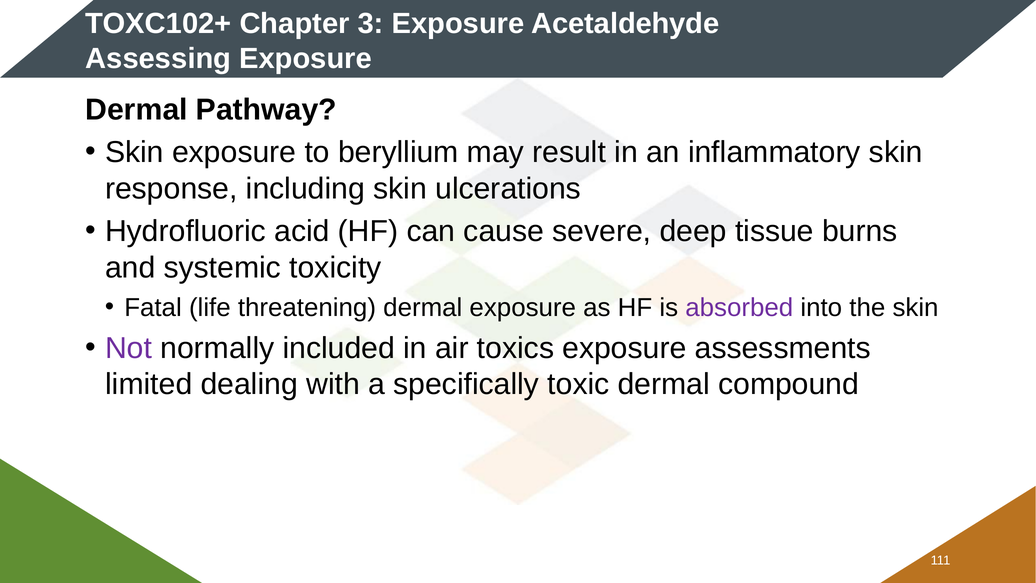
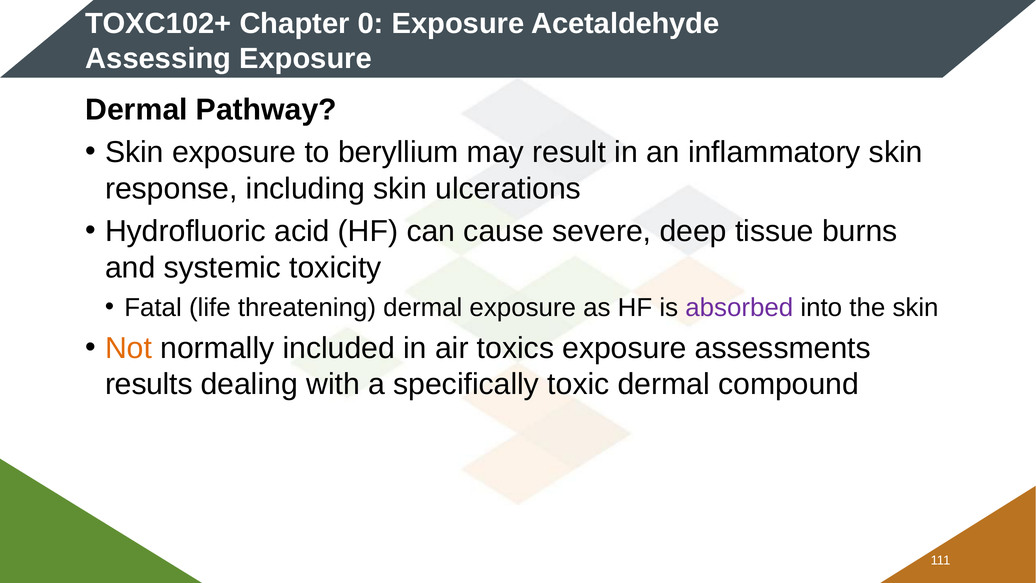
3: 3 -> 0
Not colour: purple -> orange
limited: limited -> results
